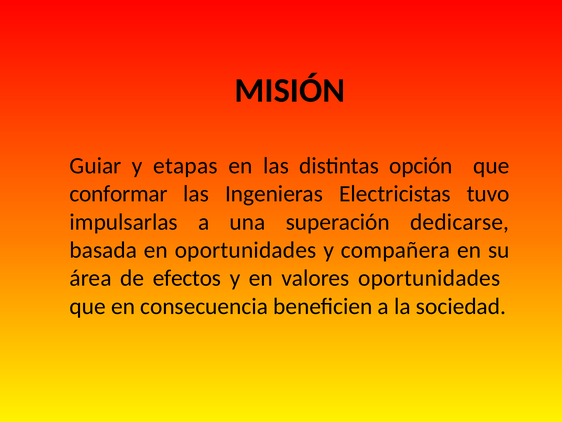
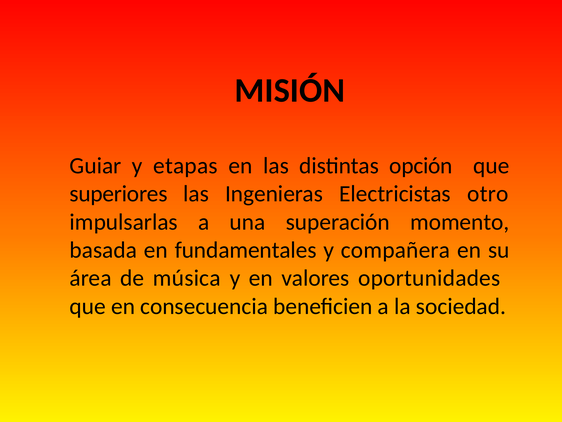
conformar: conformar -> superiores
tuvo: tuvo -> otro
dedicarse: dedicarse -> momento
en oportunidades: oportunidades -> fundamentales
efectos: efectos -> música
